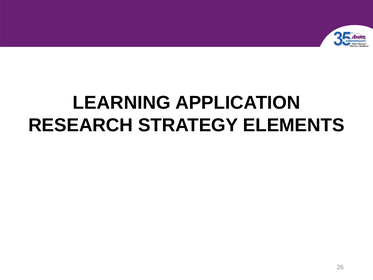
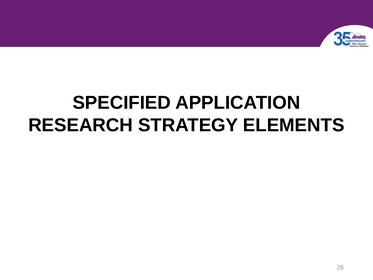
LEARNING: LEARNING -> SPECIFIED
